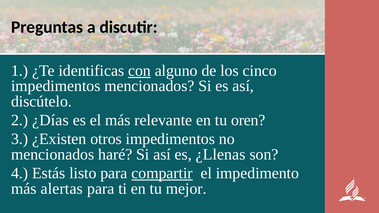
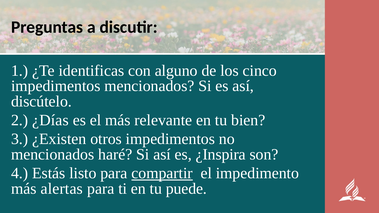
con underline: present -> none
oren: oren -> bien
¿Llenas: ¿Llenas -> ¿Inspira
mejor: mejor -> puede
